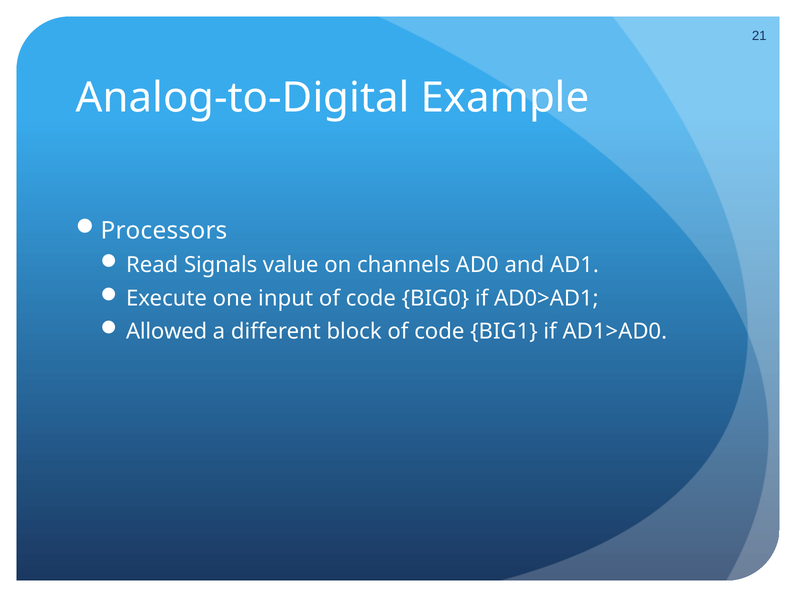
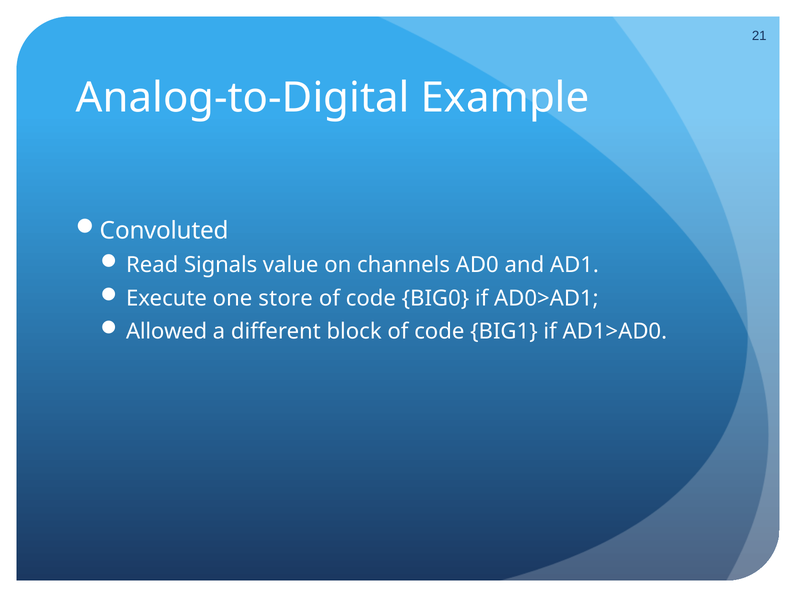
Processors: Processors -> Convoluted
input: input -> store
